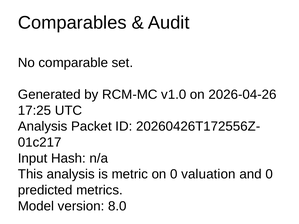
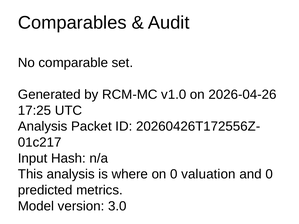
metric: metric -> where
8.0: 8.0 -> 3.0
